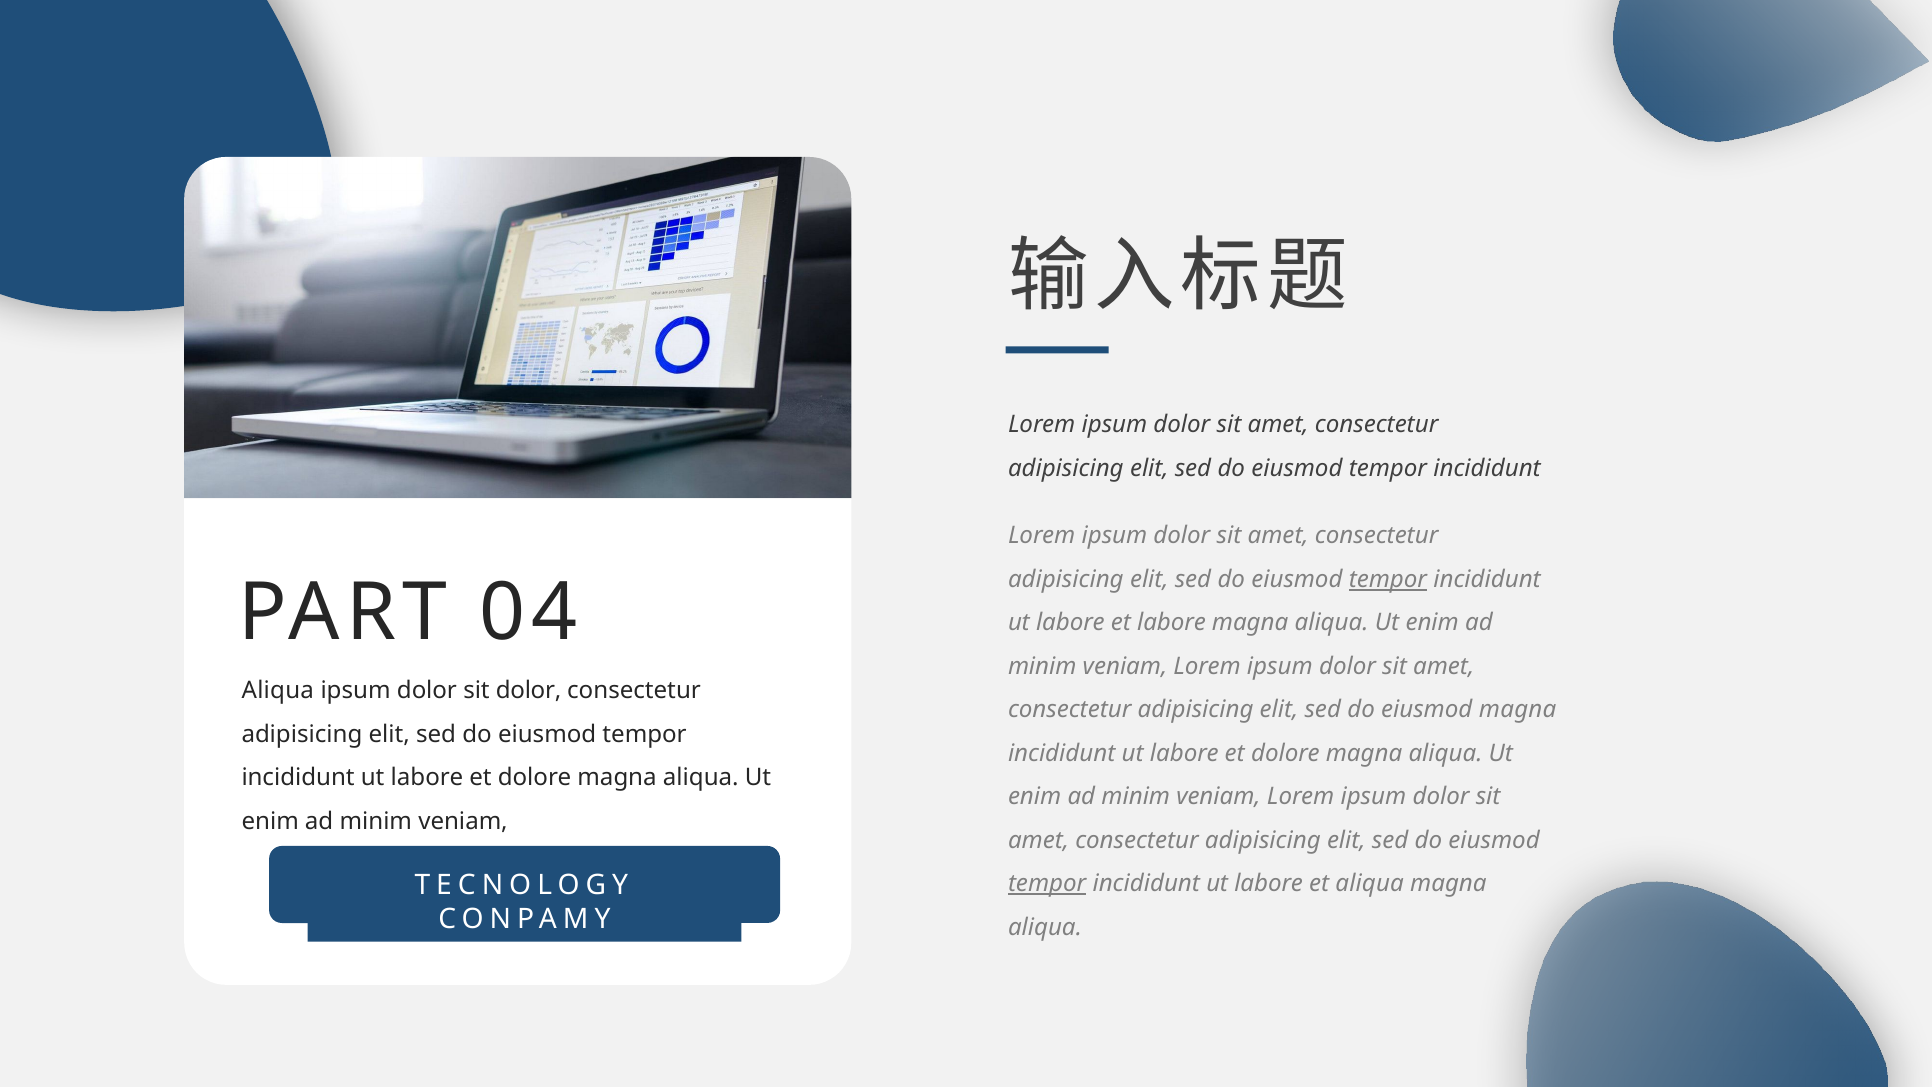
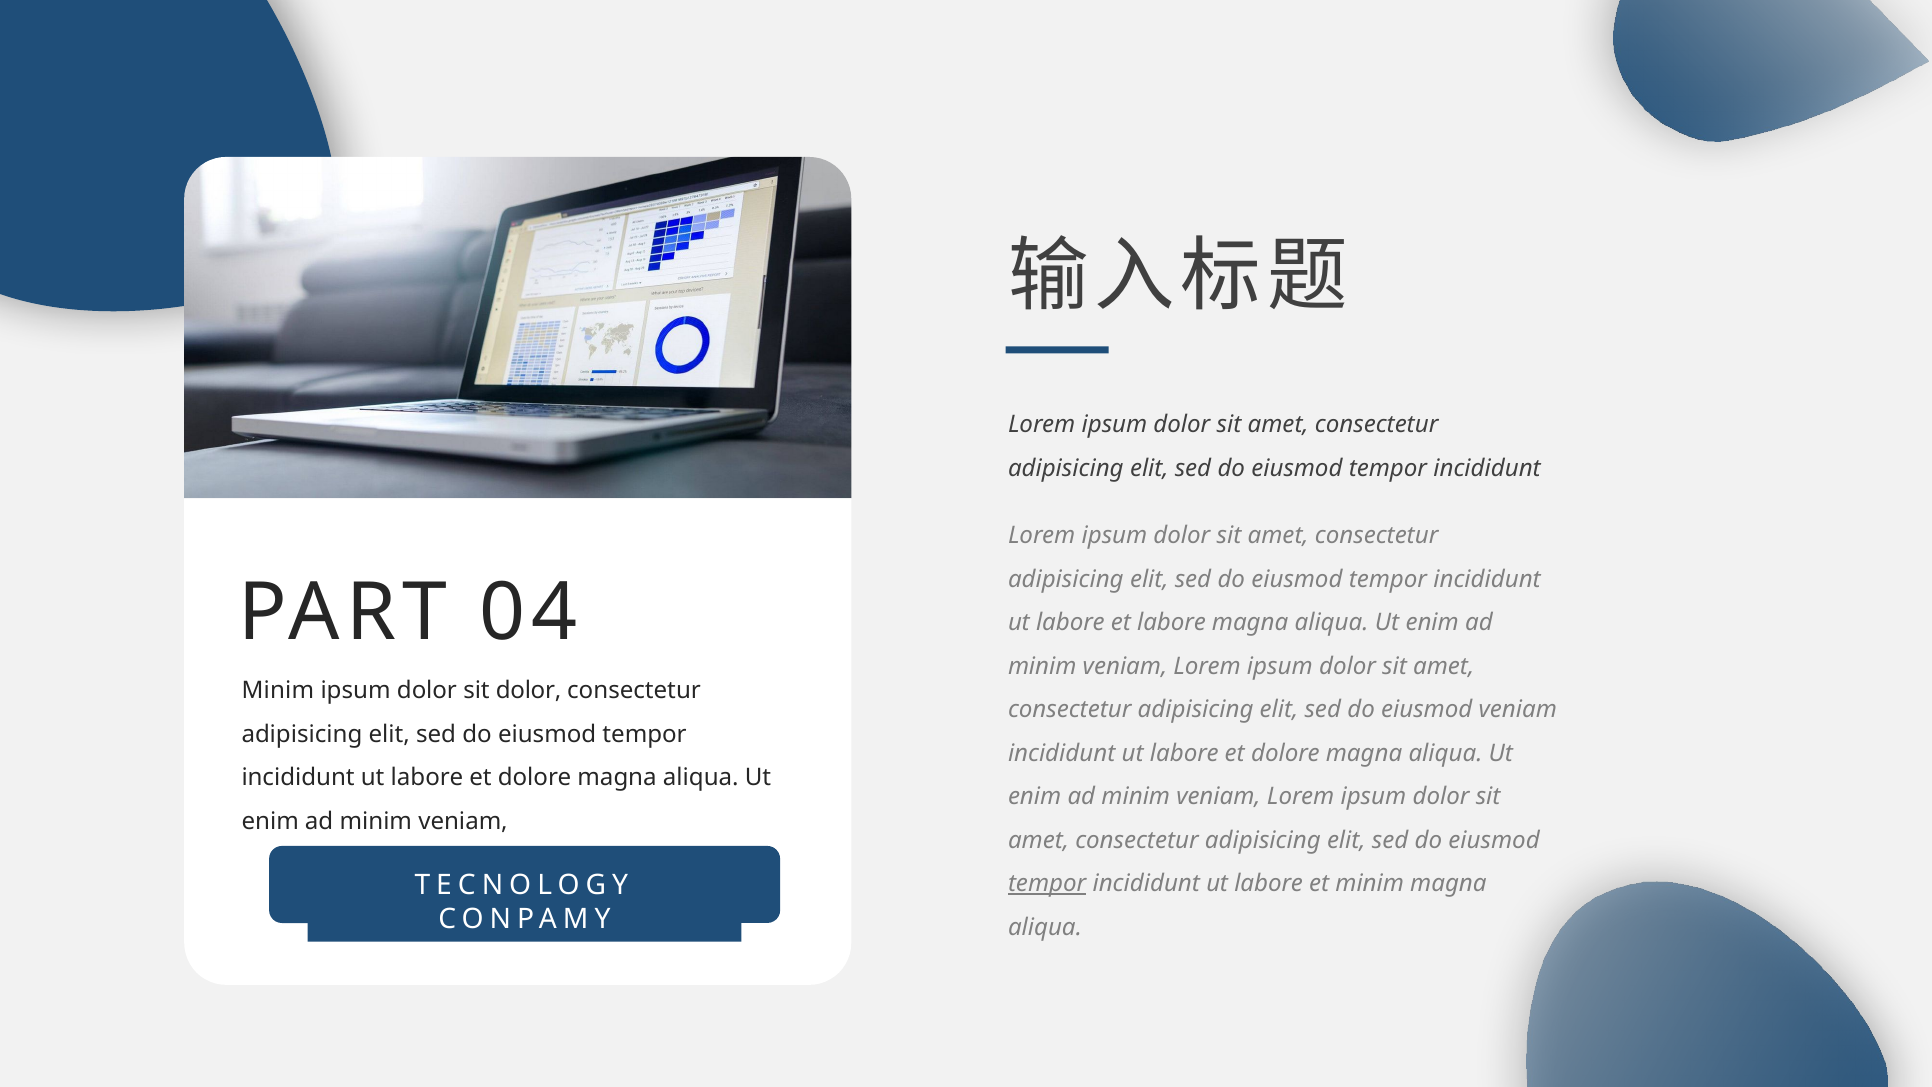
tempor at (1388, 579) underline: present -> none
Aliqua at (278, 691): Aliqua -> Minim
eiusmod magna: magna -> veniam
et aliqua: aliqua -> minim
